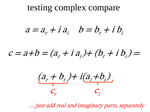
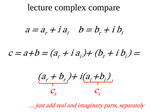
testing: testing -> lecture
